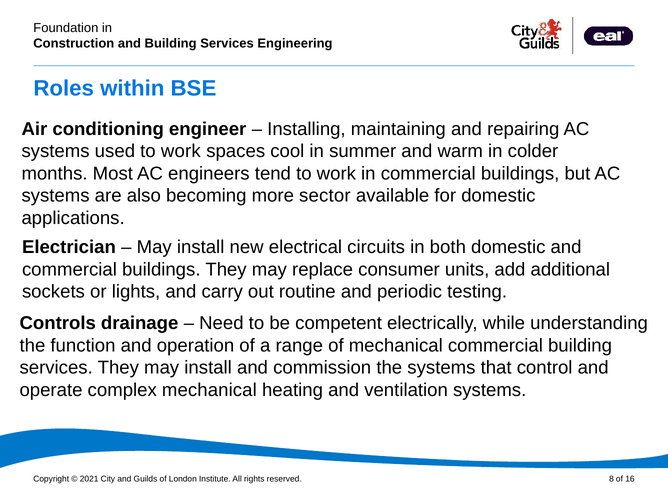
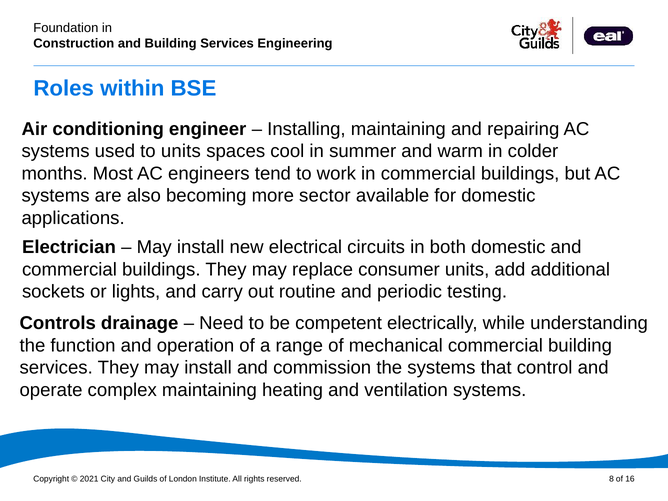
used to work: work -> units
complex mechanical: mechanical -> maintaining
